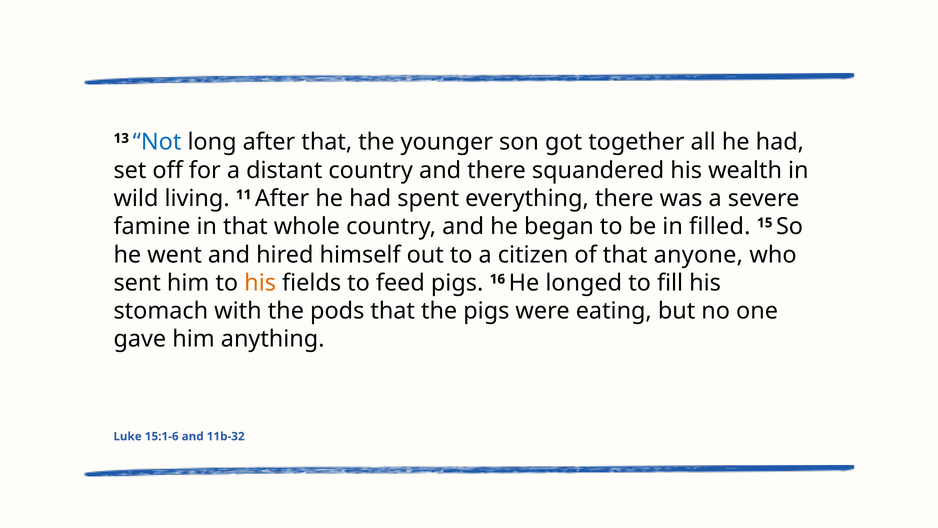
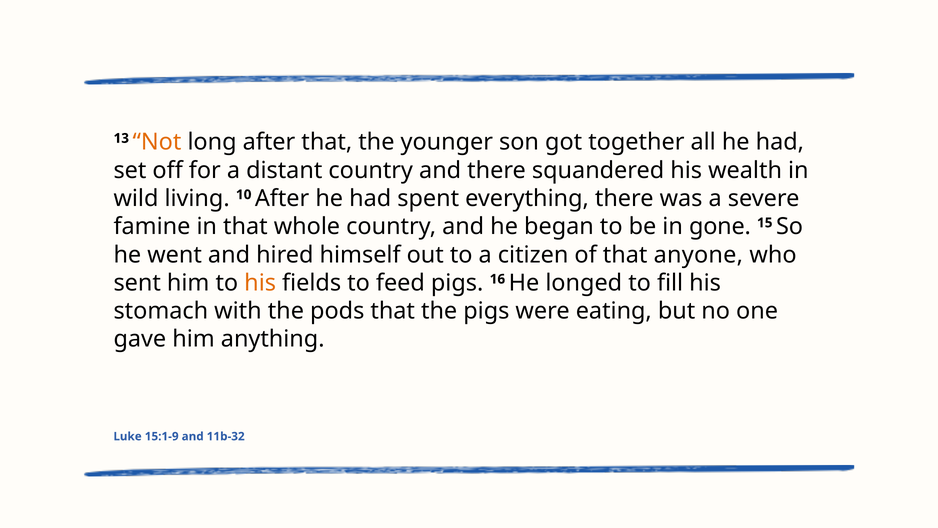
Not colour: blue -> orange
11: 11 -> 10
filled: filled -> gone
15:1-6: 15:1-6 -> 15:1-9
